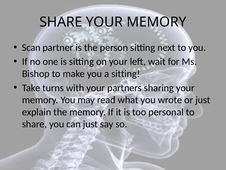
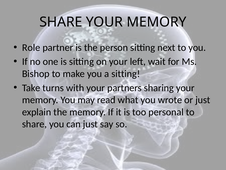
Scan: Scan -> Role
